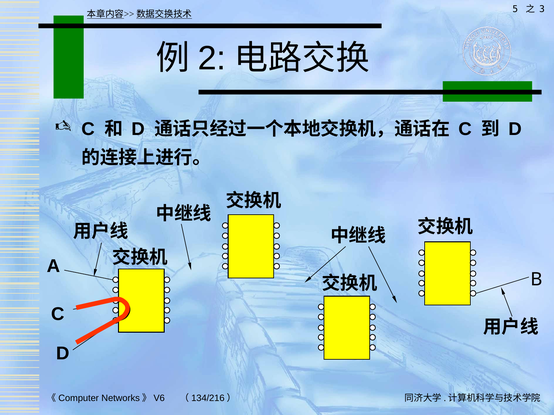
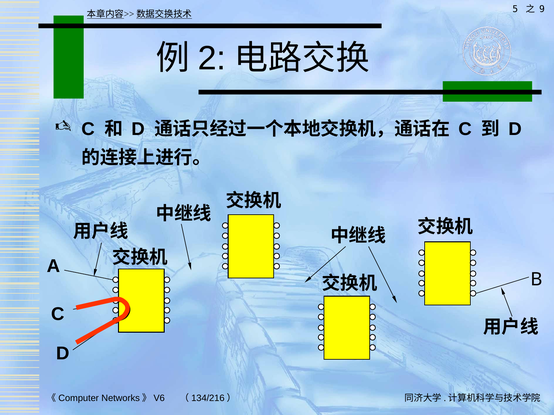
3: 3 -> 9
